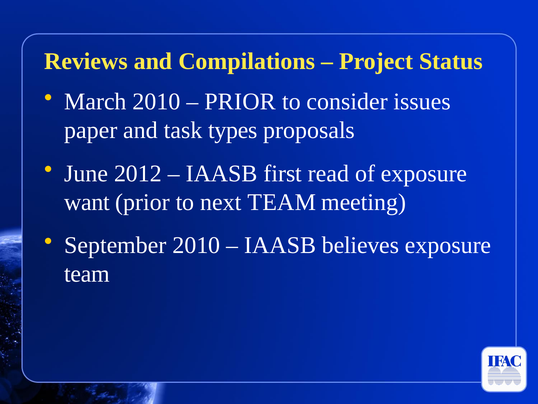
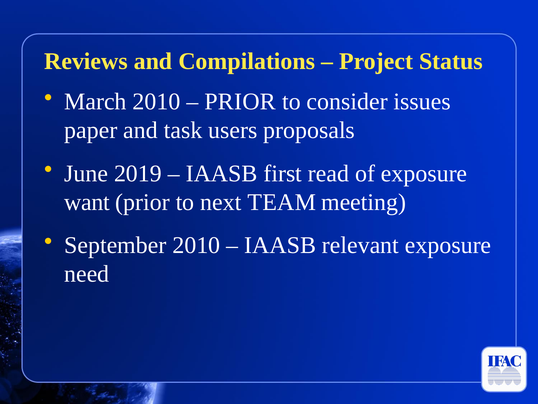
types: types -> users
2012: 2012 -> 2019
believes: believes -> relevant
team at (87, 274): team -> need
